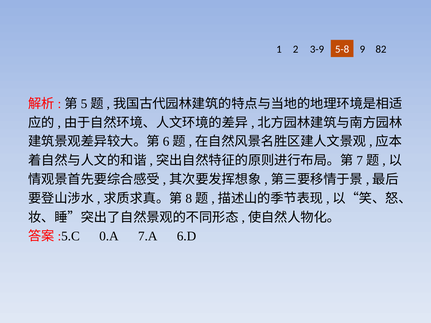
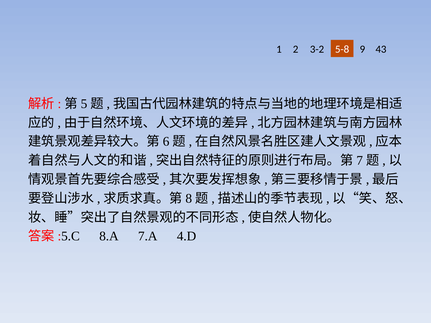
3-9: 3-9 -> 3-2
82: 82 -> 43
0.A: 0.A -> 8.A
6.D: 6.D -> 4.D
